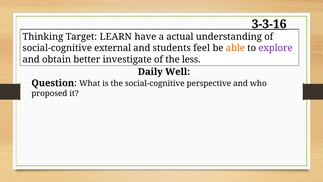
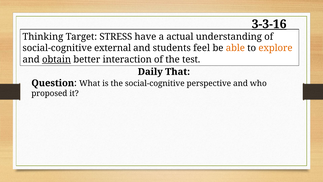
LEARN: LEARN -> STRESS
explore colour: purple -> orange
obtain underline: none -> present
investigate: investigate -> interaction
less: less -> test
Well: Well -> That
